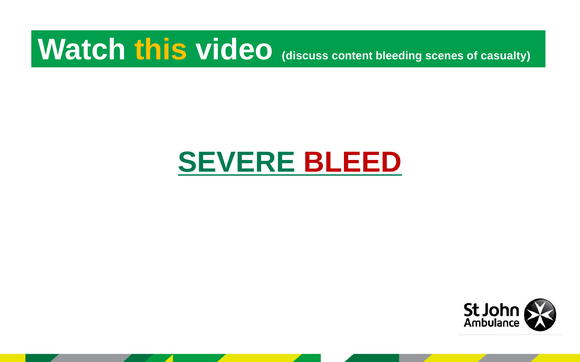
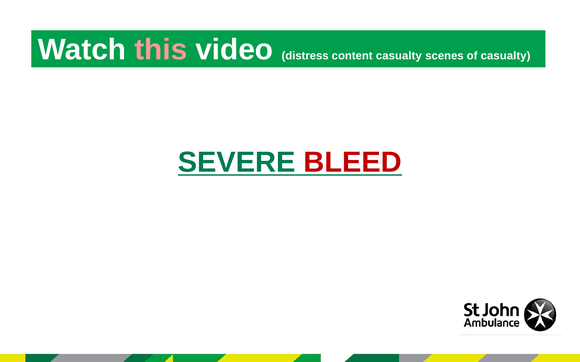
this colour: yellow -> pink
discuss: discuss -> distress
content bleeding: bleeding -> casualty
